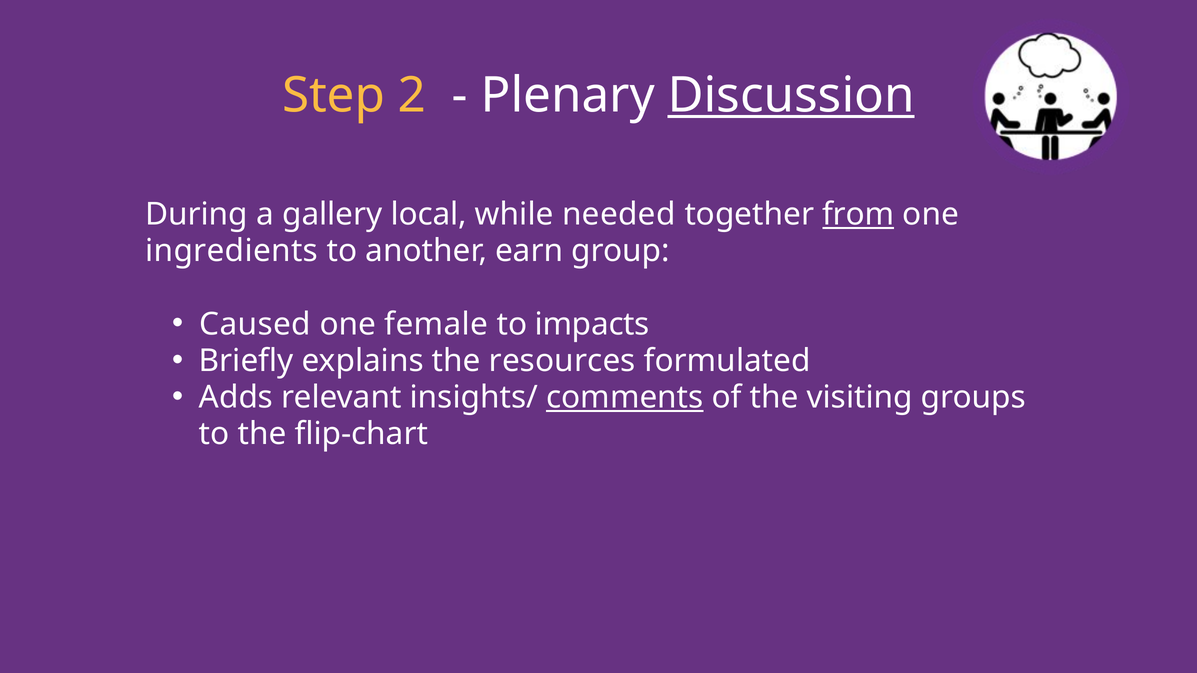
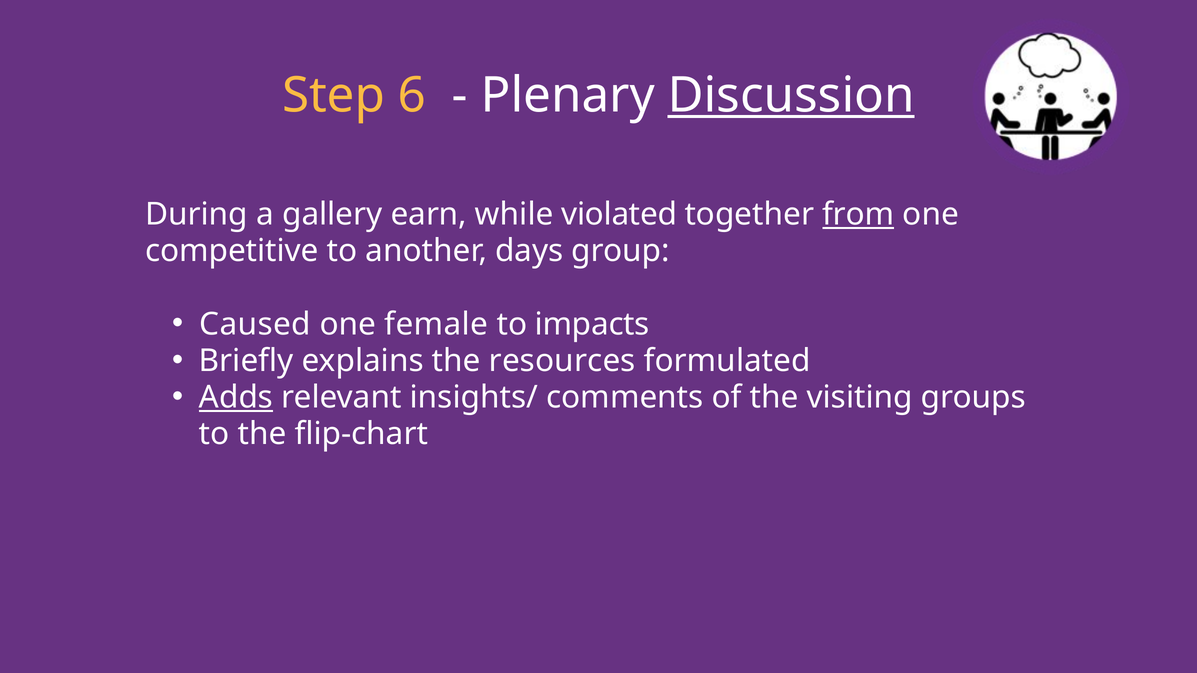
2: 2 -> 6
local: local -> earn
needed: needed -> violated
ingredients: ingredients -> competitive
earn: earn -> days
Adds underline: none -> present
comments underline: present -> none
